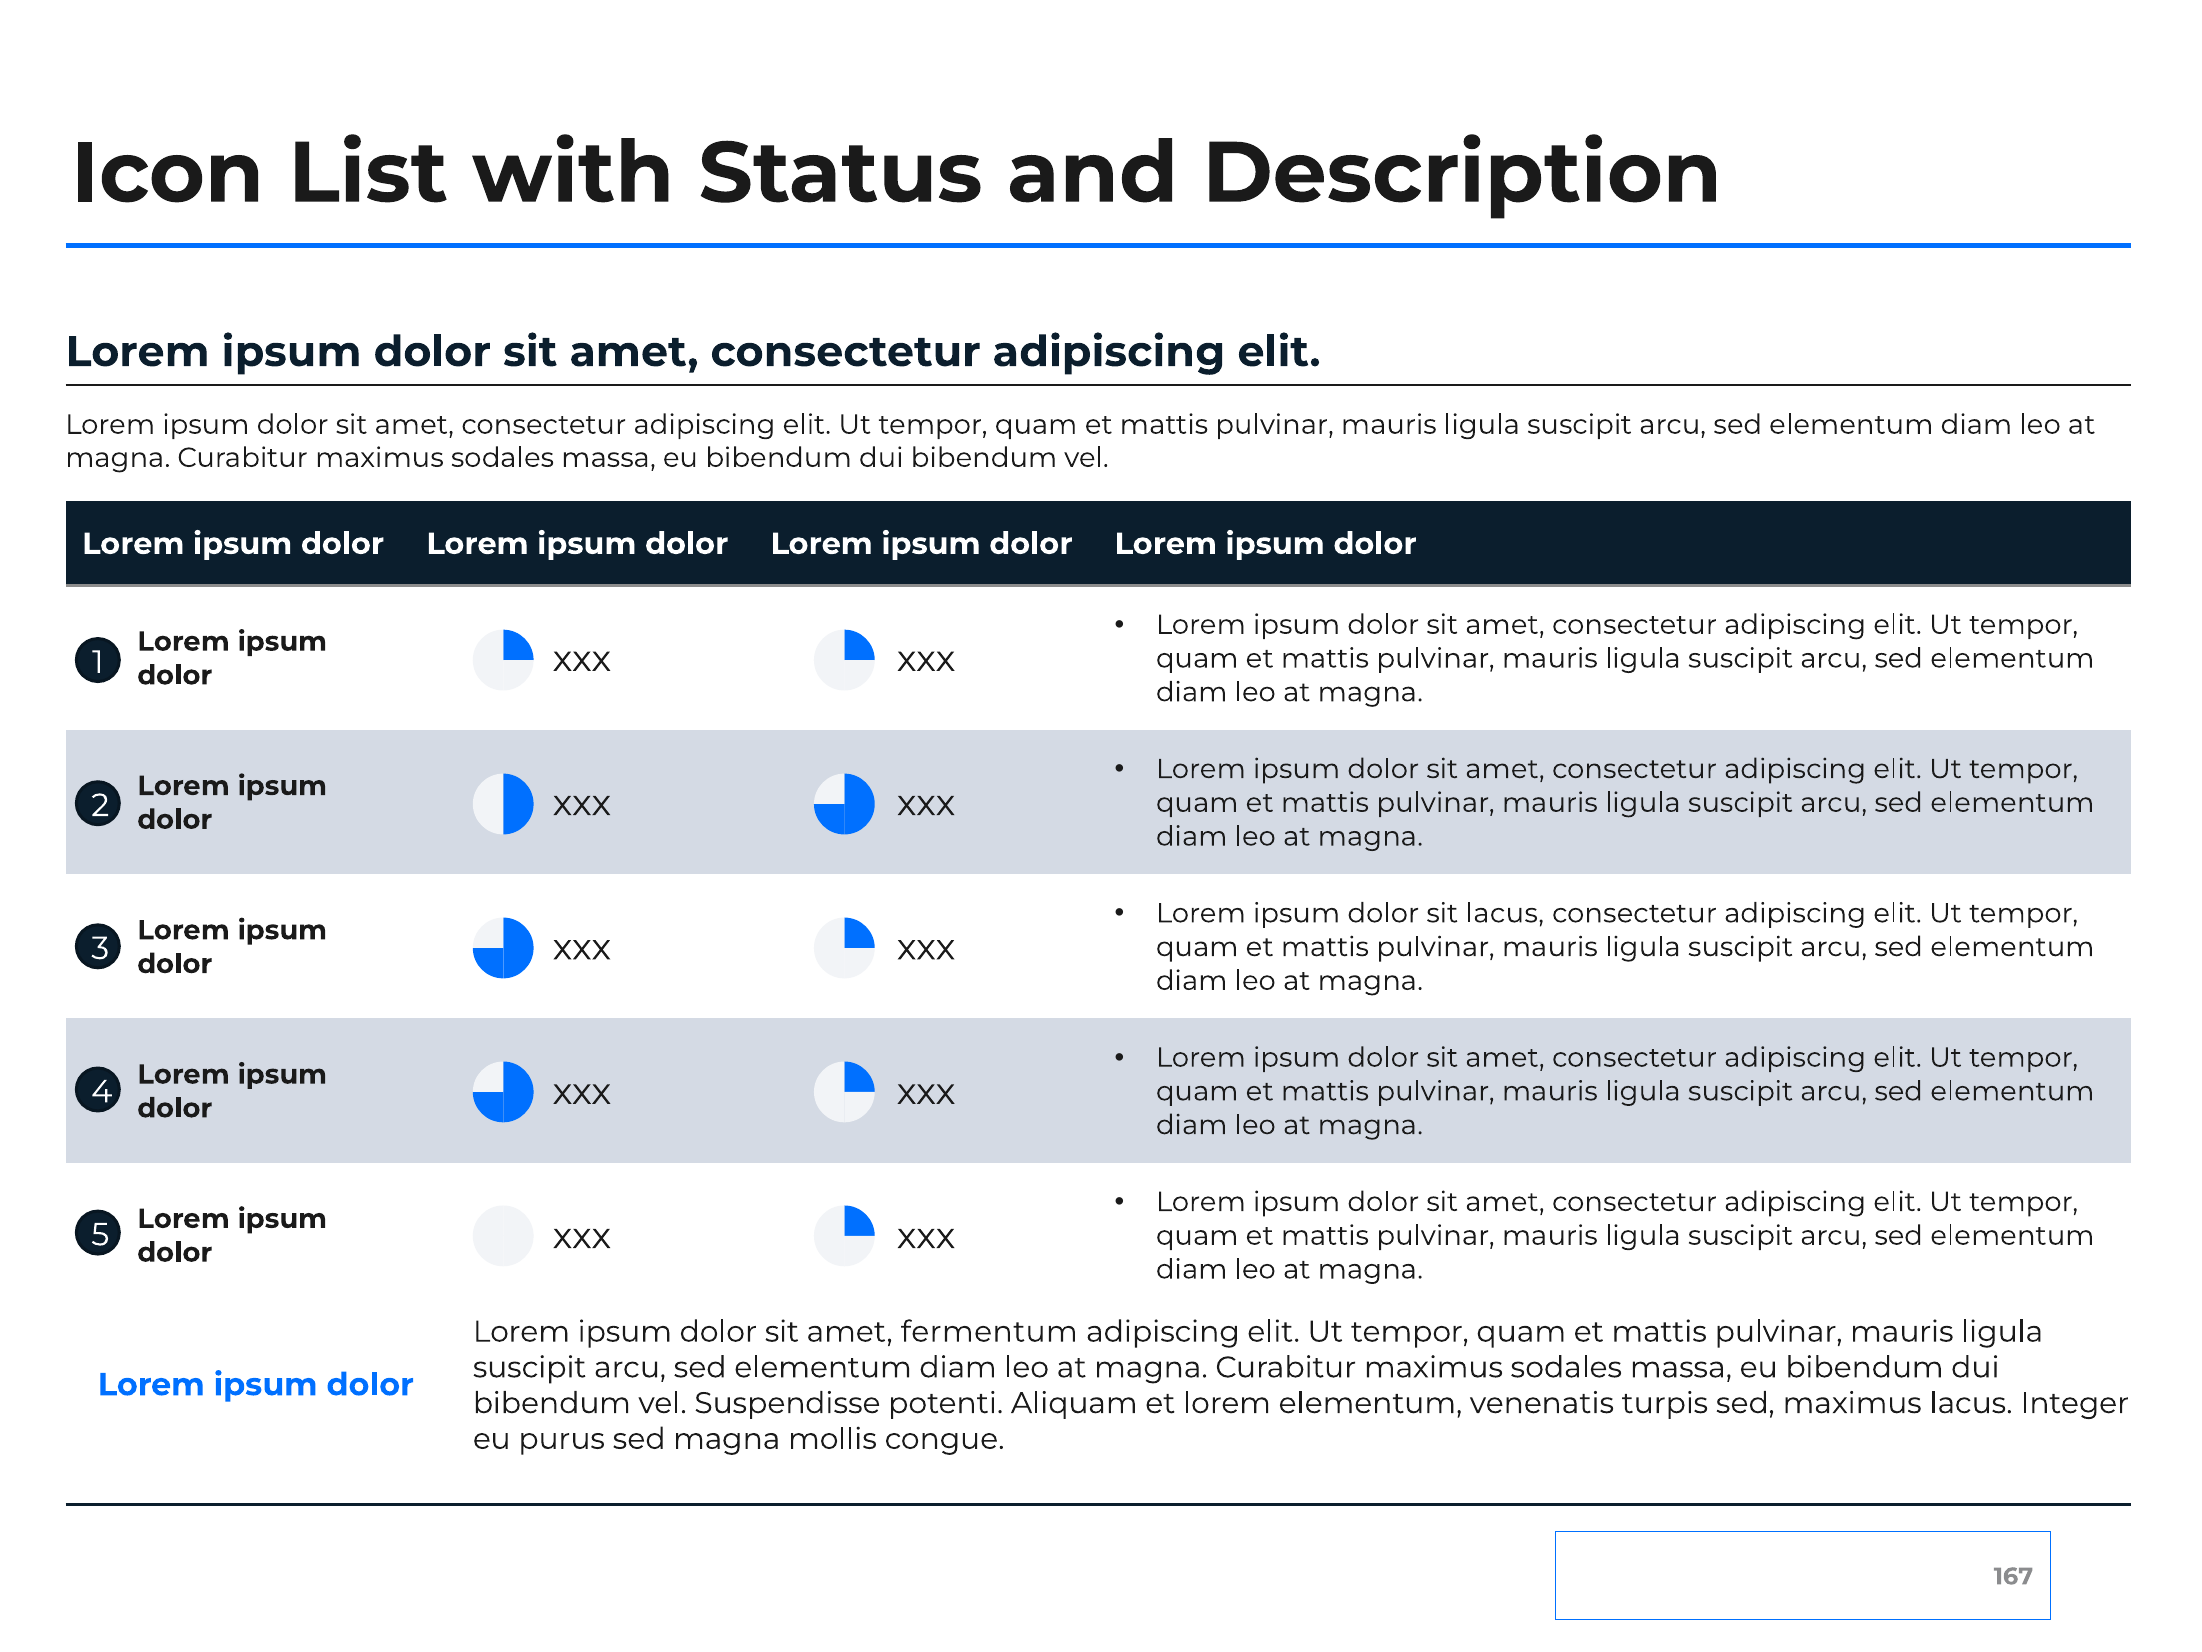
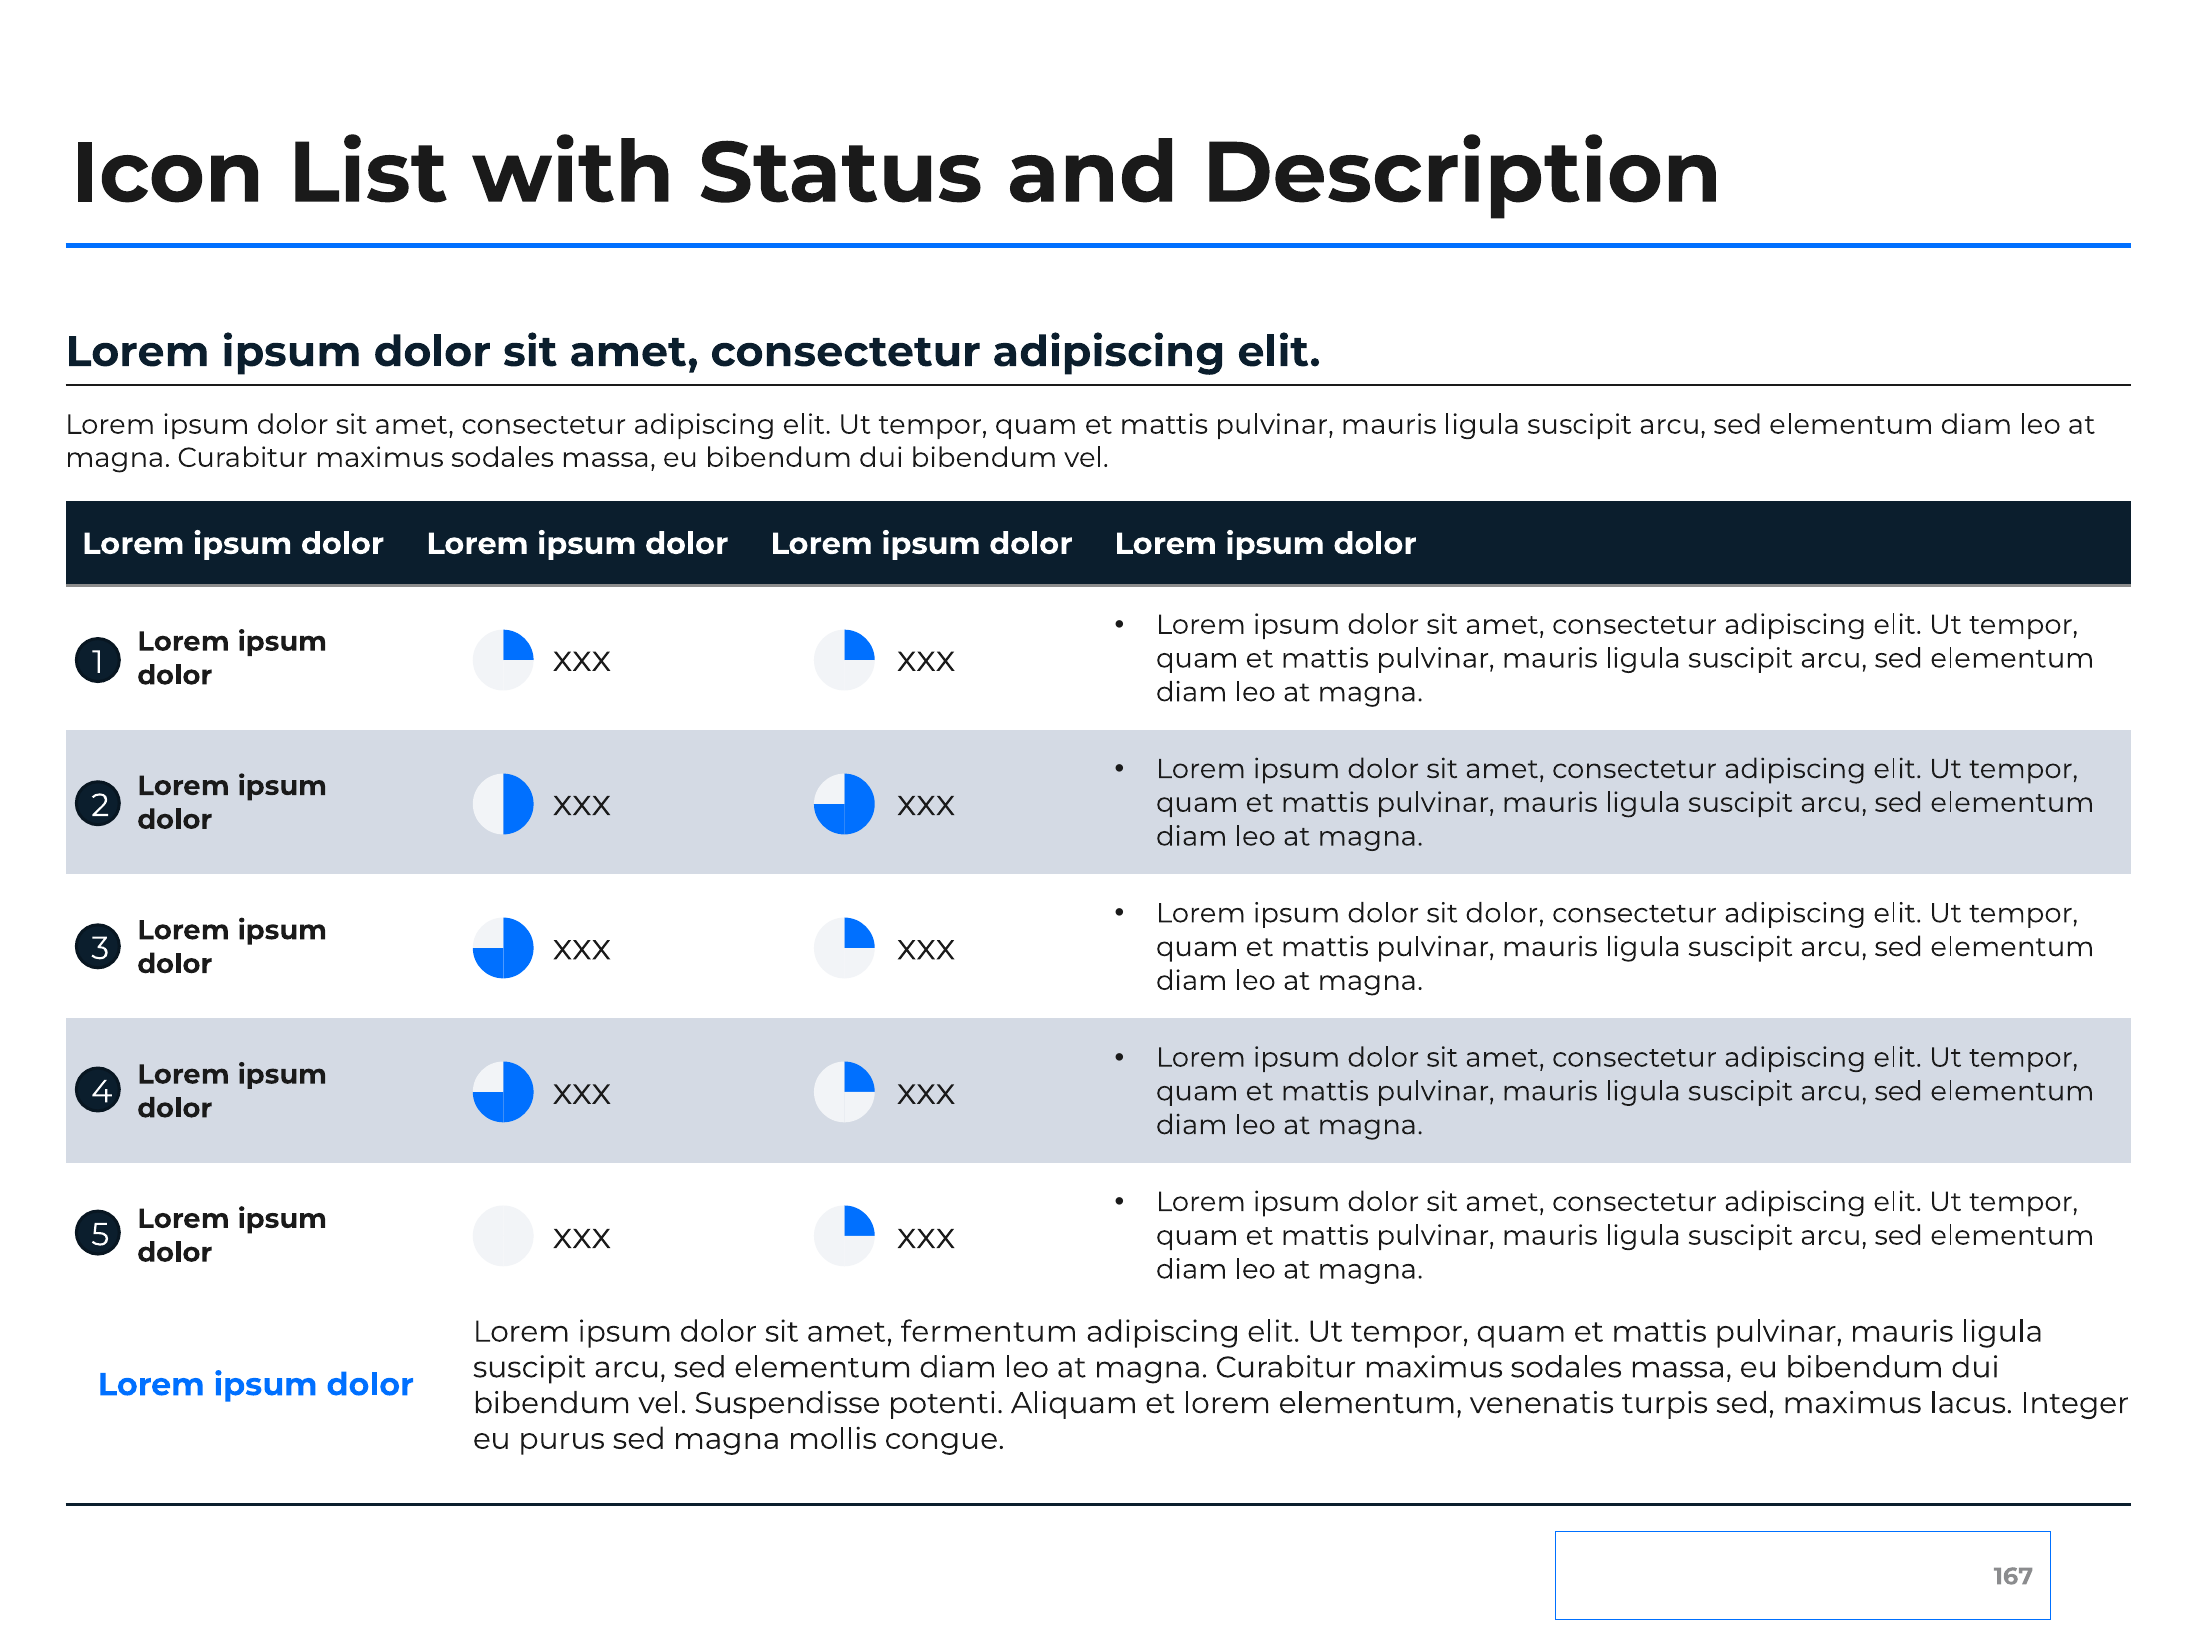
sit lacus: lacus -> dolor
